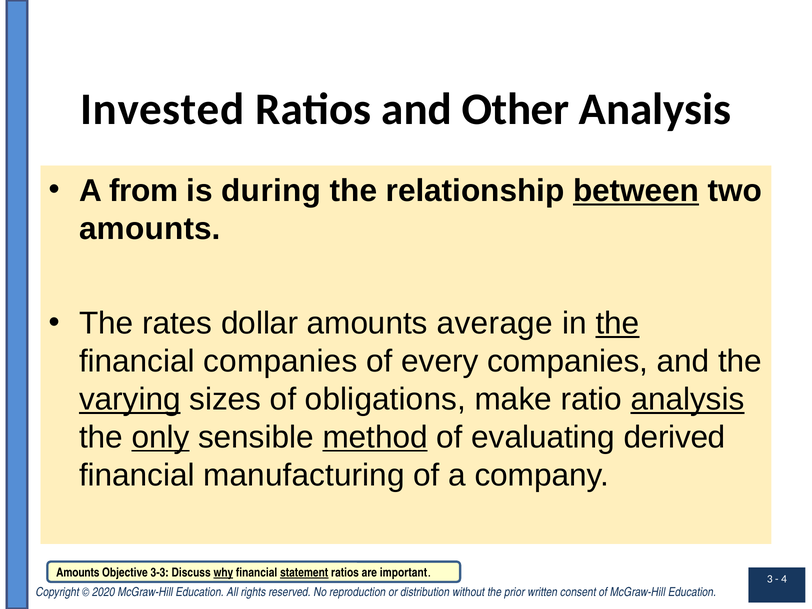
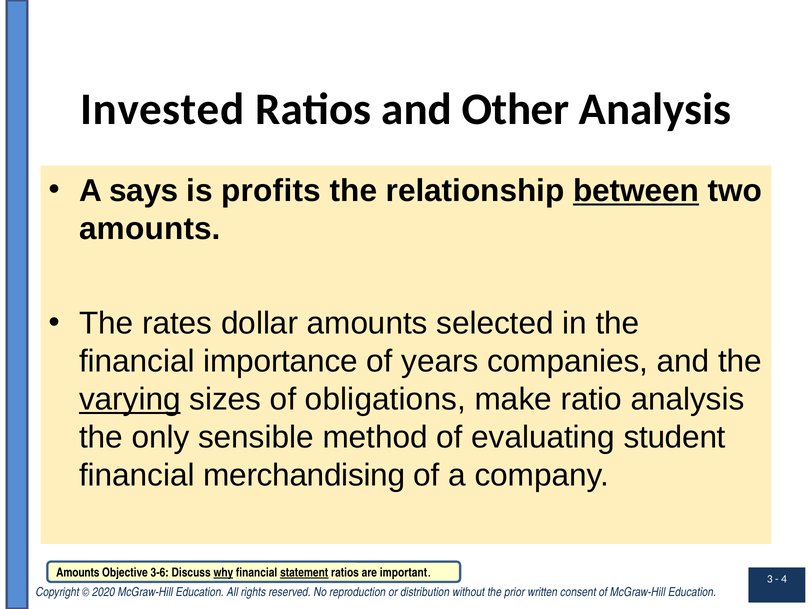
from: from -> says
during: during -> profits
average: average -> selected
the at (618, 323) underline: present -> none
financial companies: companies -> importance
every: every -> years
analysis at (688, 399) underline: present -> none
only underline: present -> none
method underline: present -> none
derived: derived -> student
manufacturing: manufacturing -> merchandising
3-3: 3-3 -> 3-6
